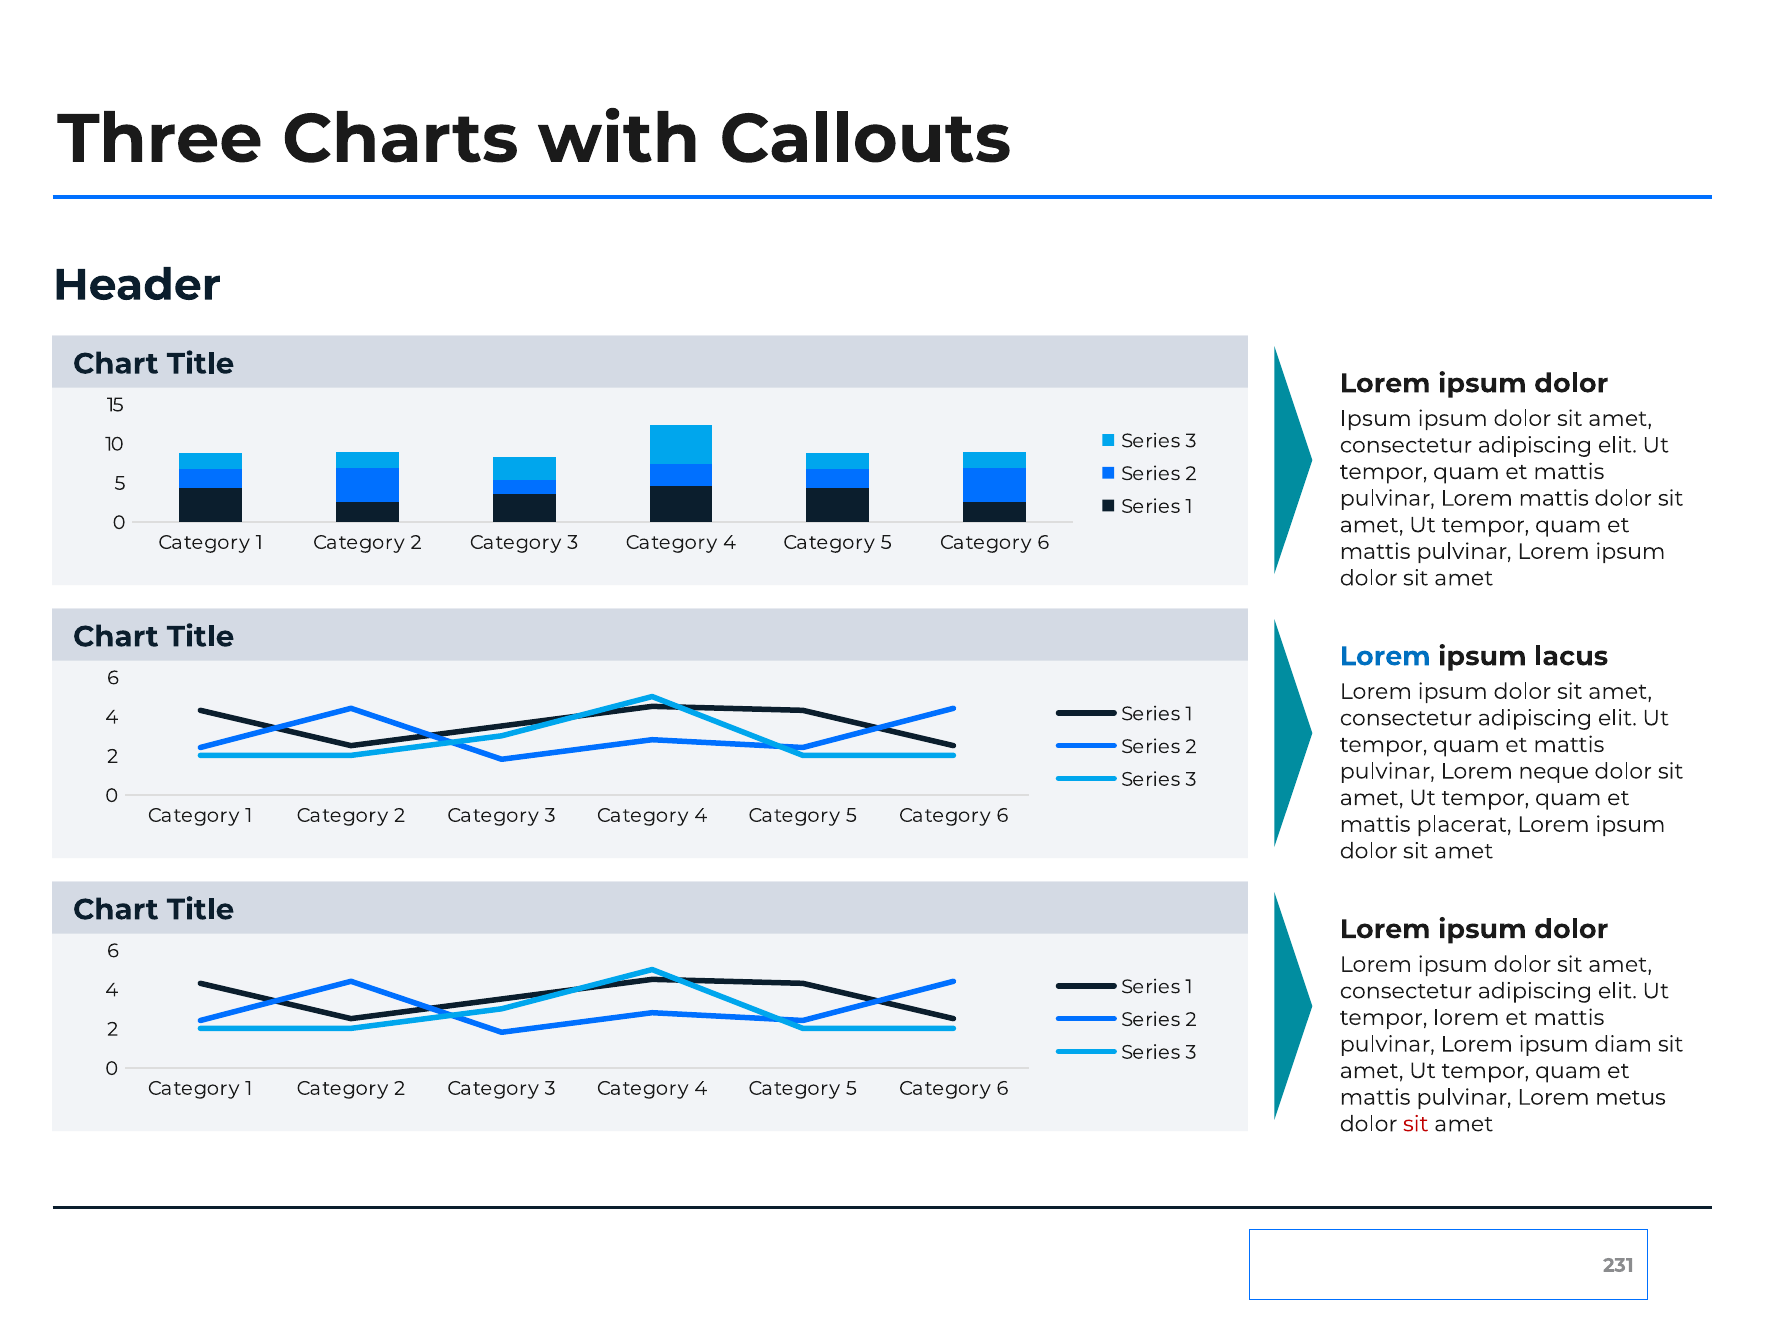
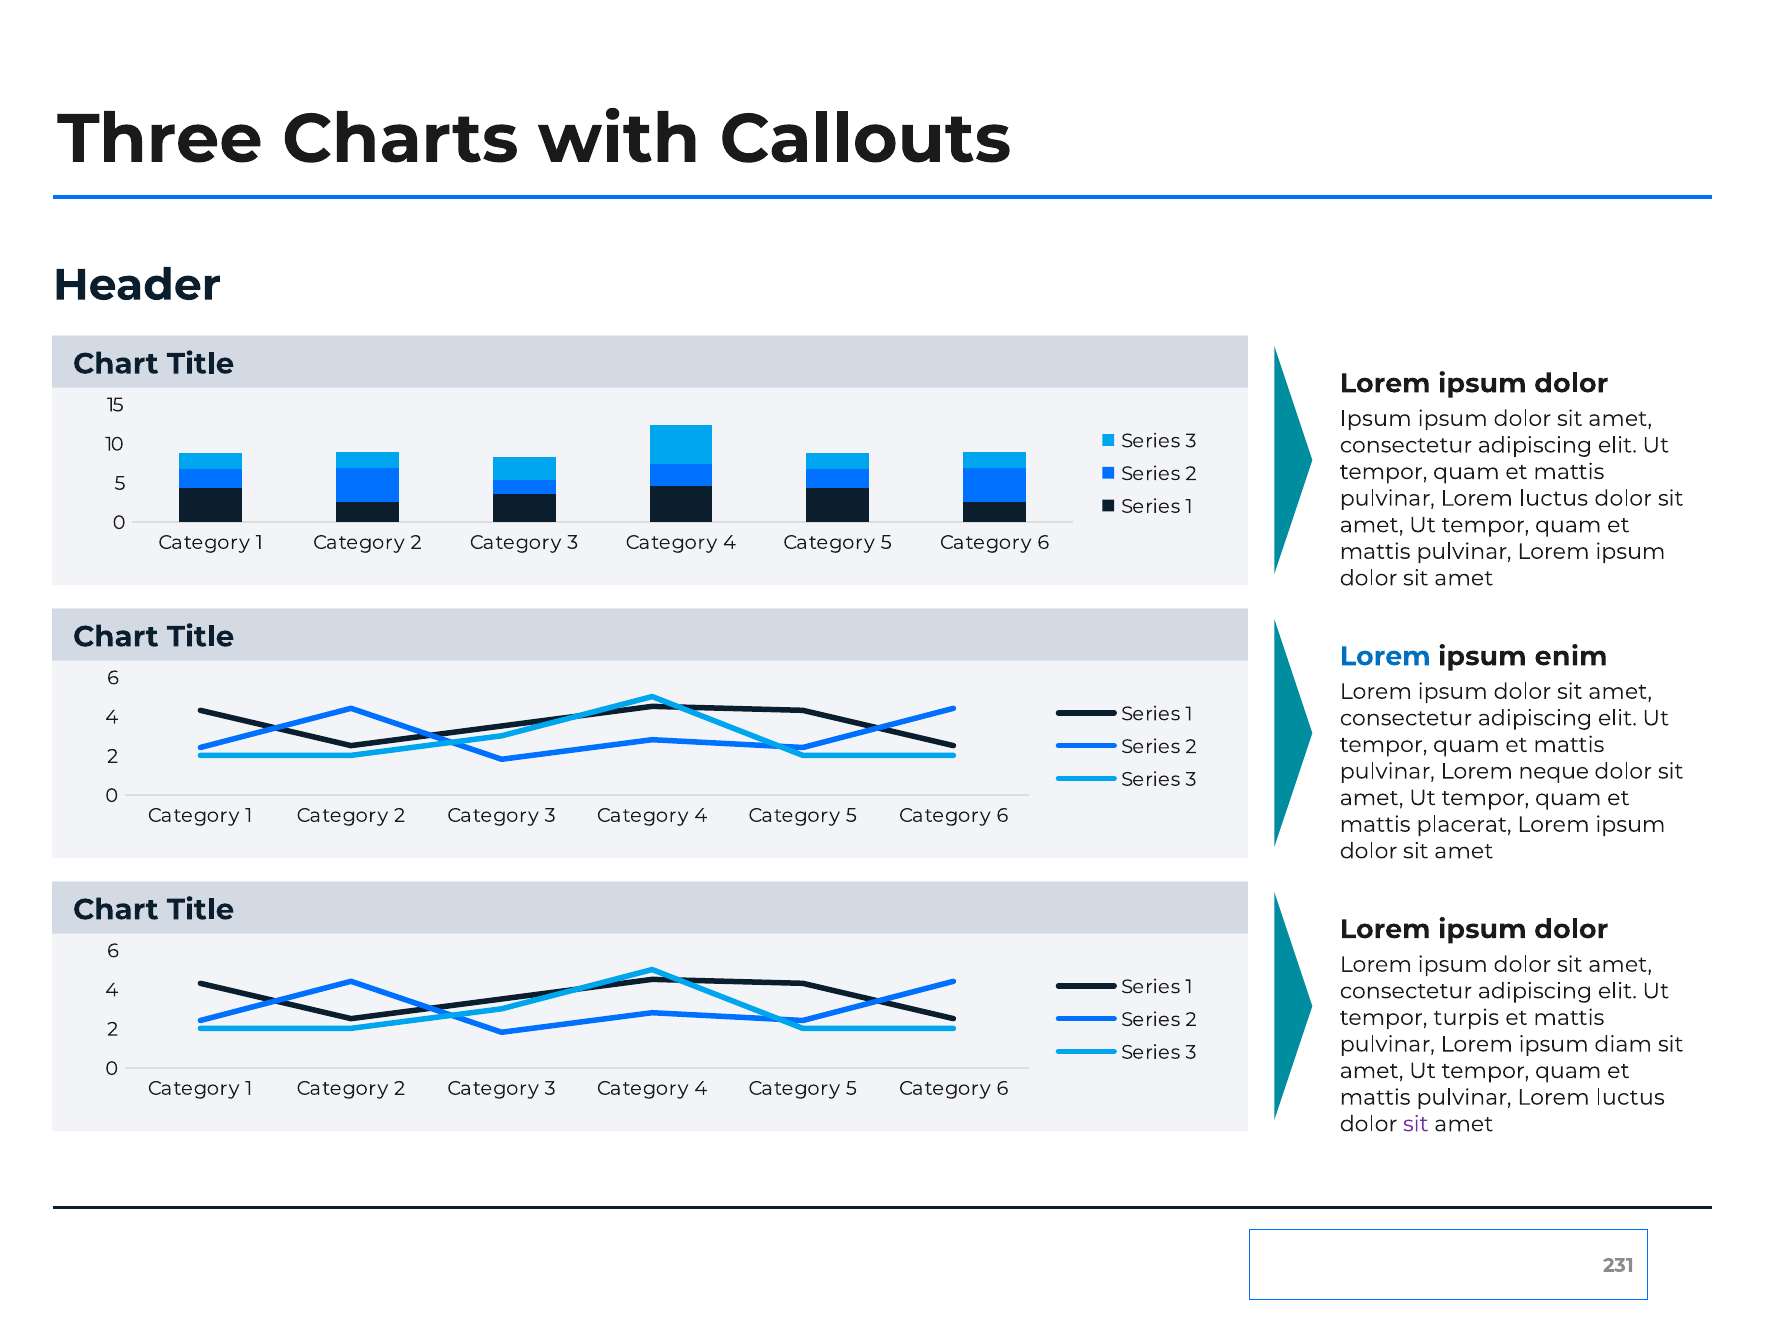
mattis at (1554, 499): mattis -> luctus
lacus: lacus -> enim
tempor lorem: lorem -> turpis
metus at (1630, 1098): metus -> luctus
sit at (1416, 1125) colour: red -> purple
